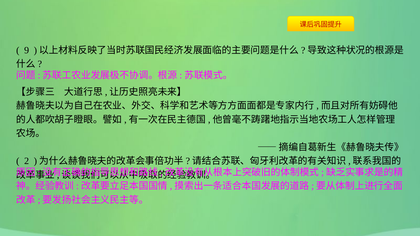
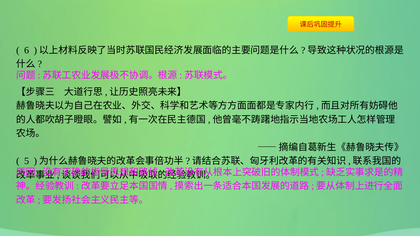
9: 9 -> 6
2: 2 -> 5
